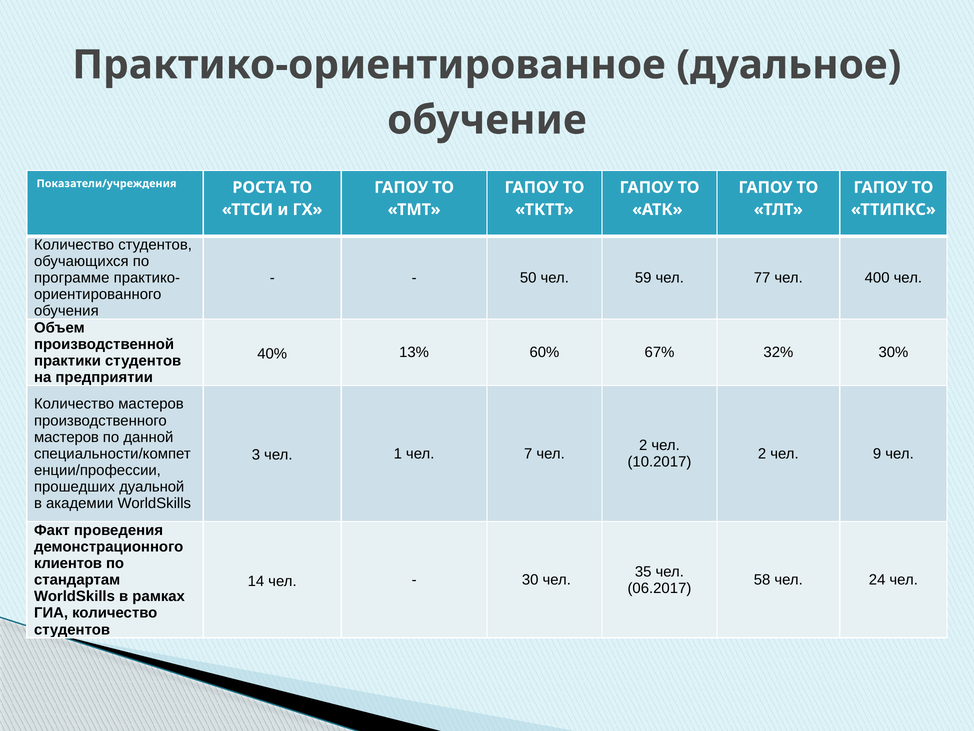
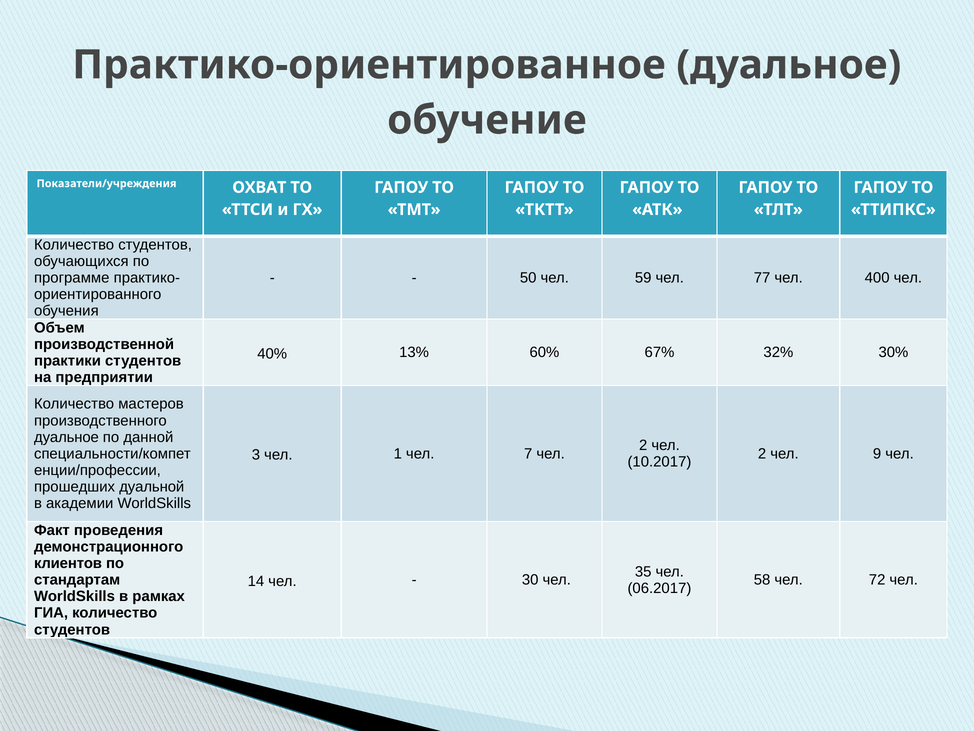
РОСТА: РОСТА -> ОХВАТ
мастеров at (66, 437): мастеров -> дуальное
24: 24 -> 72
